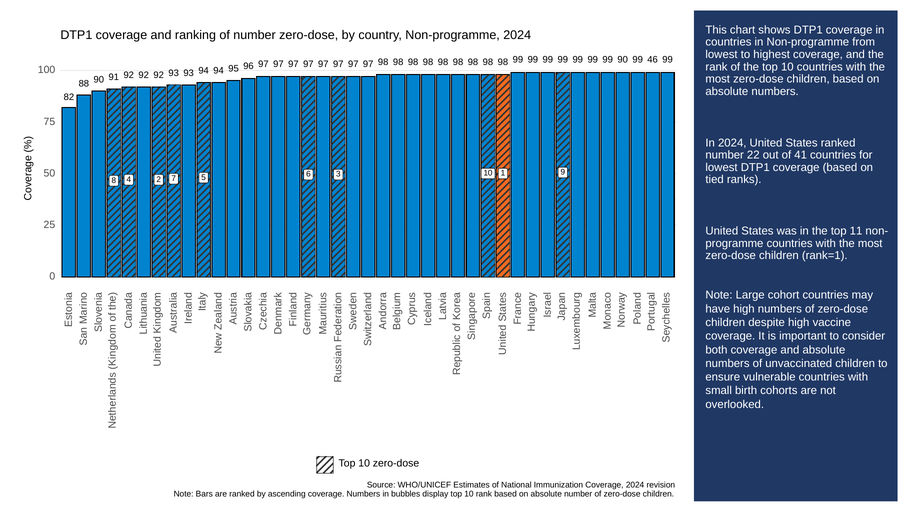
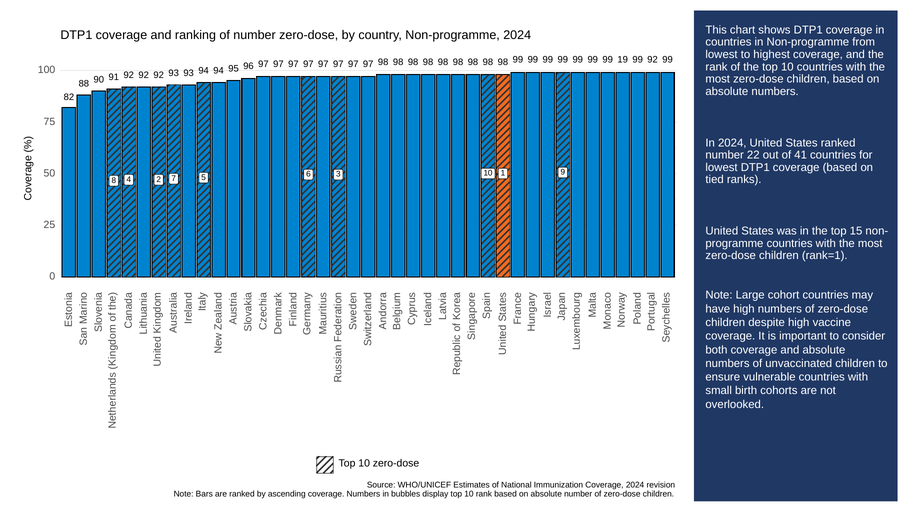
99 90: 90 -> 19
99 46: 46 -> 92
11: 11 -> 15
